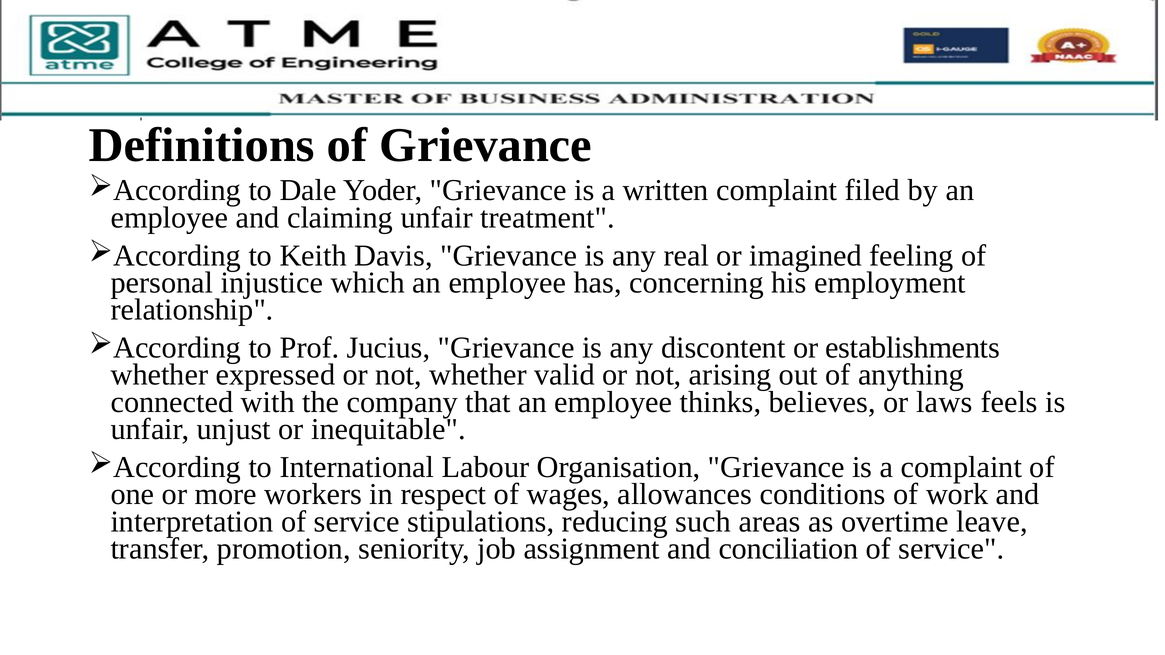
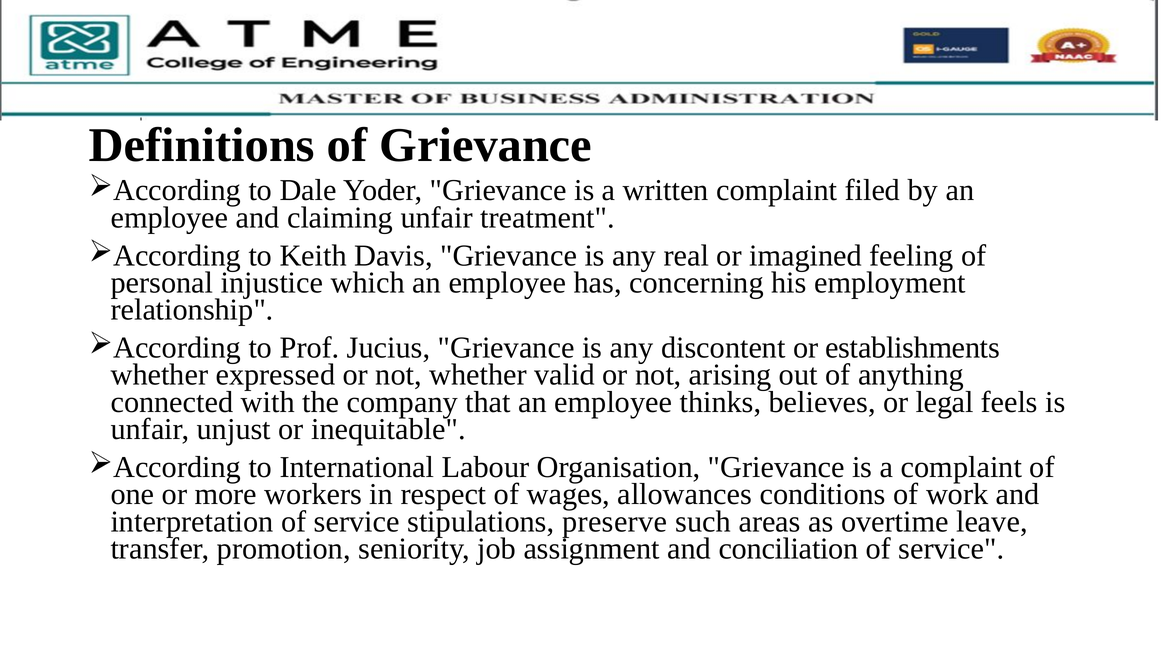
laws: laws -> legal
reducing: reducing -> preserve
